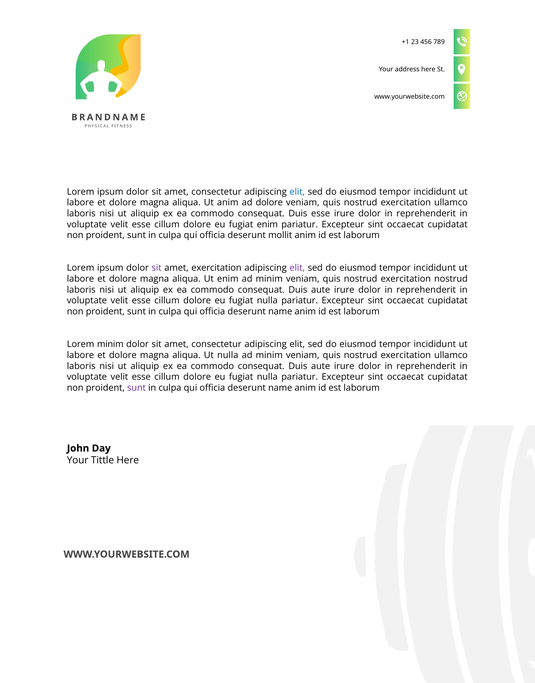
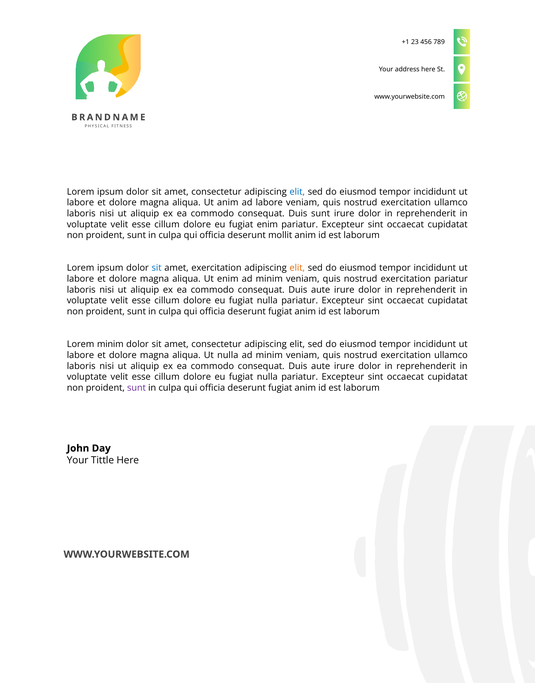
ad dolore: dolore -> labore
Duis esse: esse -> sunt
sit at (157, 268) colour: purple -> blue
elit at (297, 268) colour: purple -> orange
exercitation nostrud: nostrud -> pariatur
name at (280, 312): name -> fugiat
name at (280, 388): name -> fugiat
